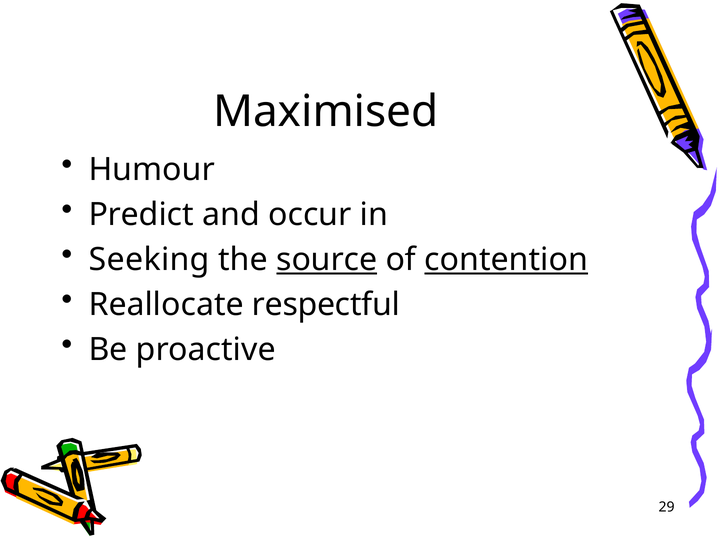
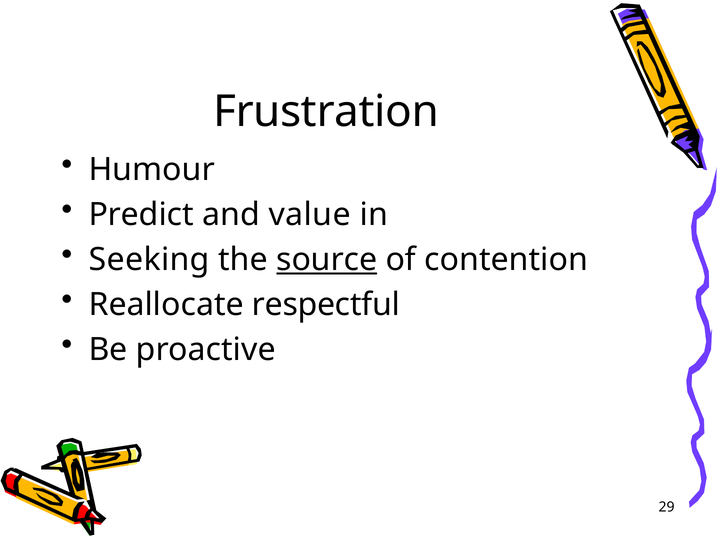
Maximised: Maximised -> Frustration
occur: occur -> value
contention underline: present -> none
